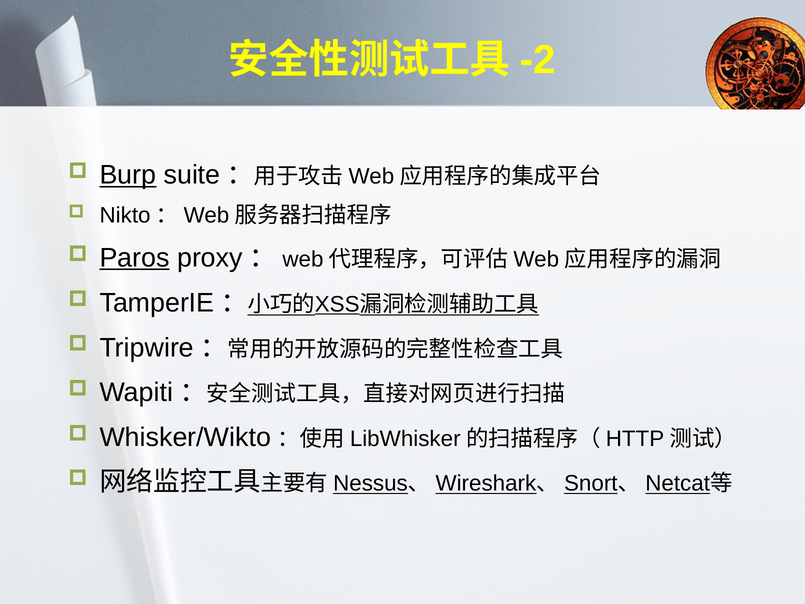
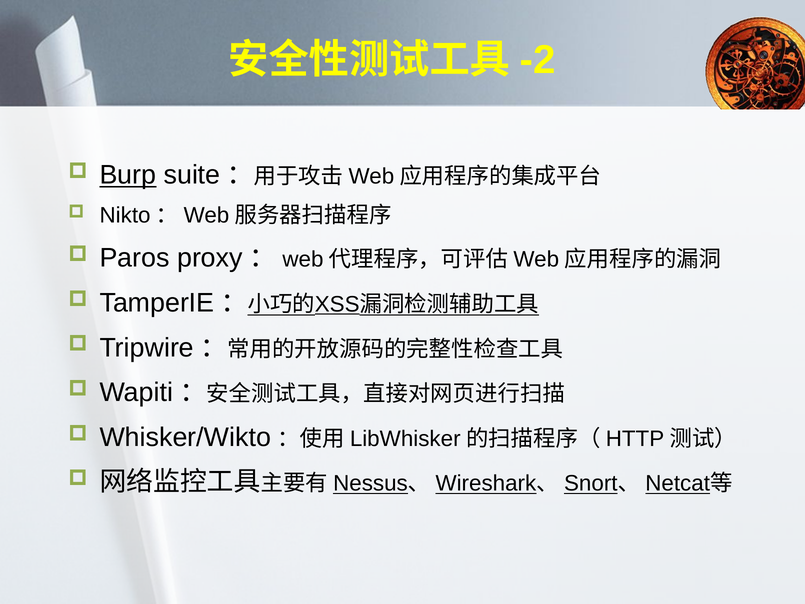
Paros underline: present -> none
